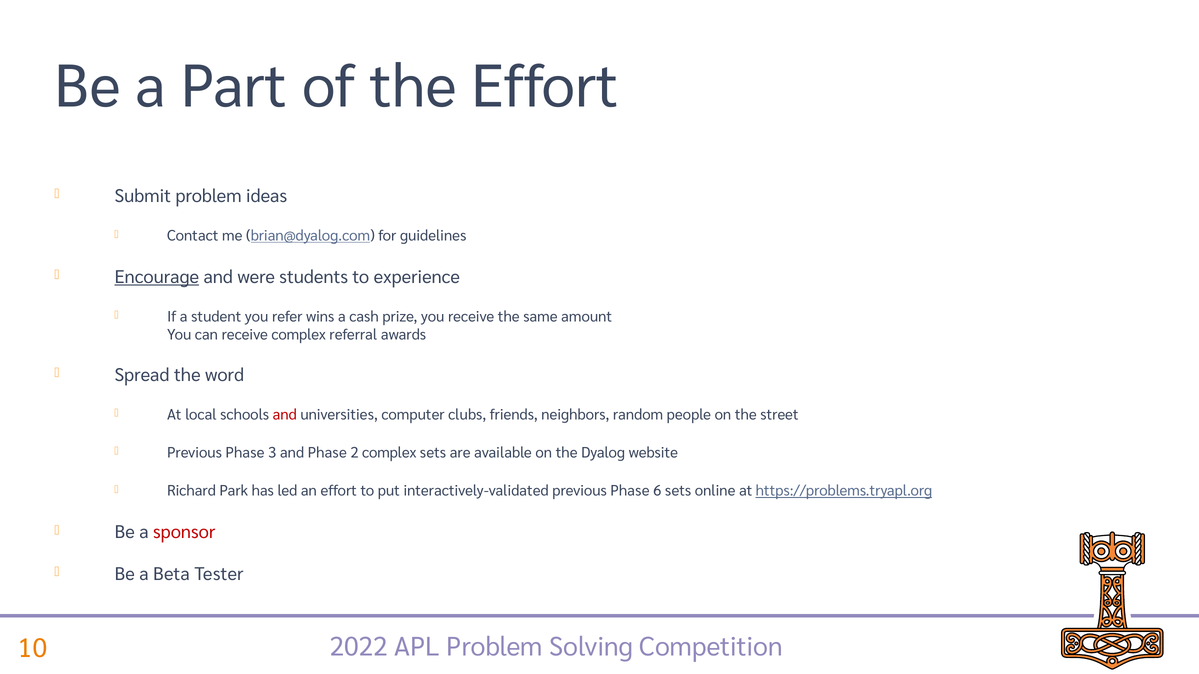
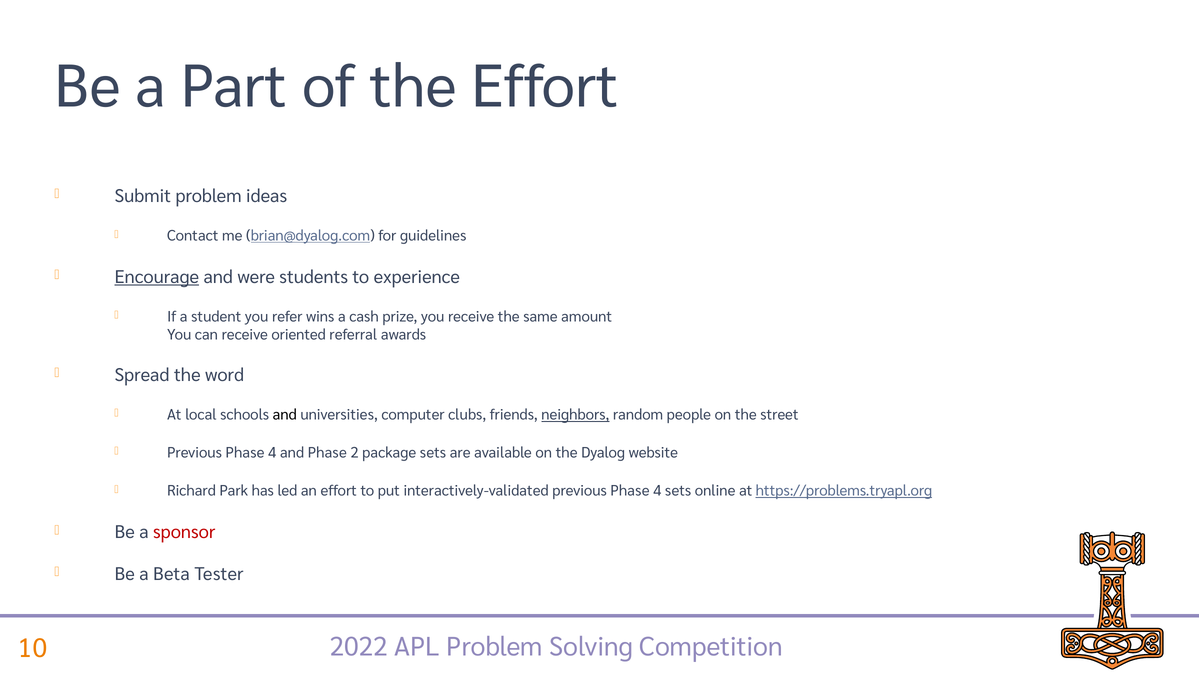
receive complex: complex -> oriented
and at (285, 415) colour: red -> black
neighbors underline: none -> present
3 at (272, 453): 3 -> 4
2 complex: complex -> package
interactively-validated previous Phase 6: 6 -> 4
